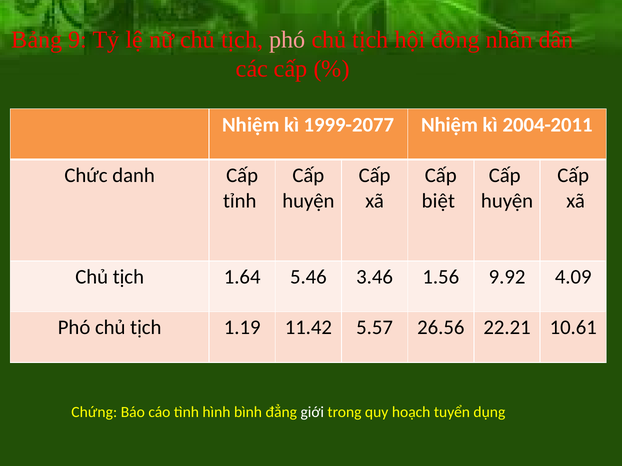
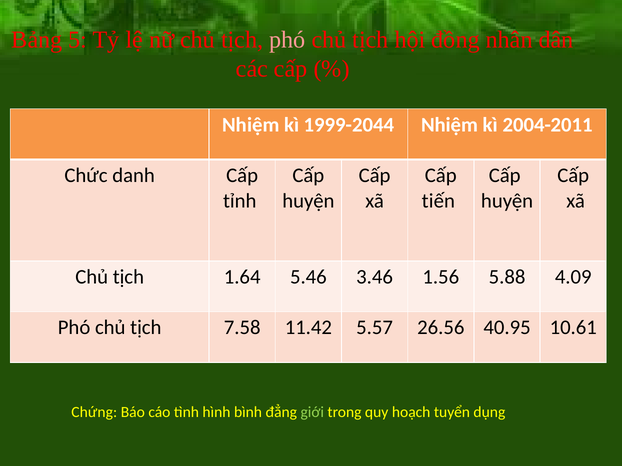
9: 9 -> 5
1999-2077: 1999-2077 -> 1999-2044
biệt: biệt -> tiến
9.92: 9.92 -> 5.88
1.19: 1.19 -> 7.58
22.21: 22.21 -> 40.95
giới colour: white -> light green
